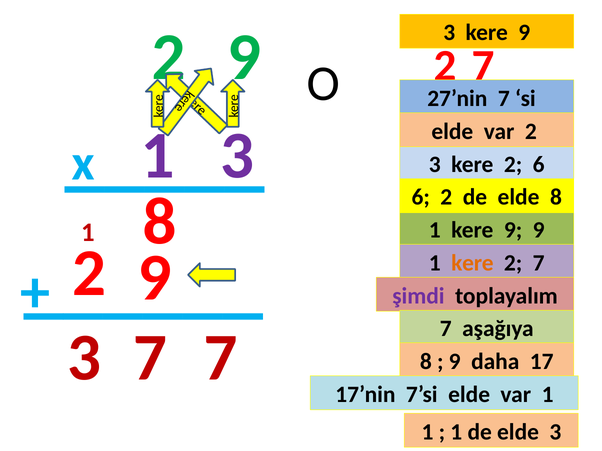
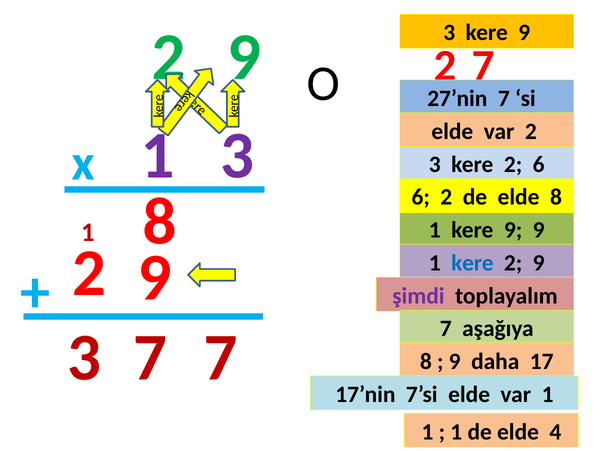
kere at (472, 263) colour: orange -> blue
7 at (539, 263): 7 -> 9
elde 3: 3 -> 4
